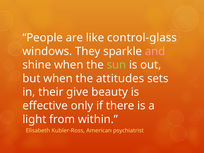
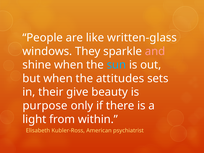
control-glass: control-glass -> written-glass
sun colour: light green -> light blue
effective: effective -> purpose
